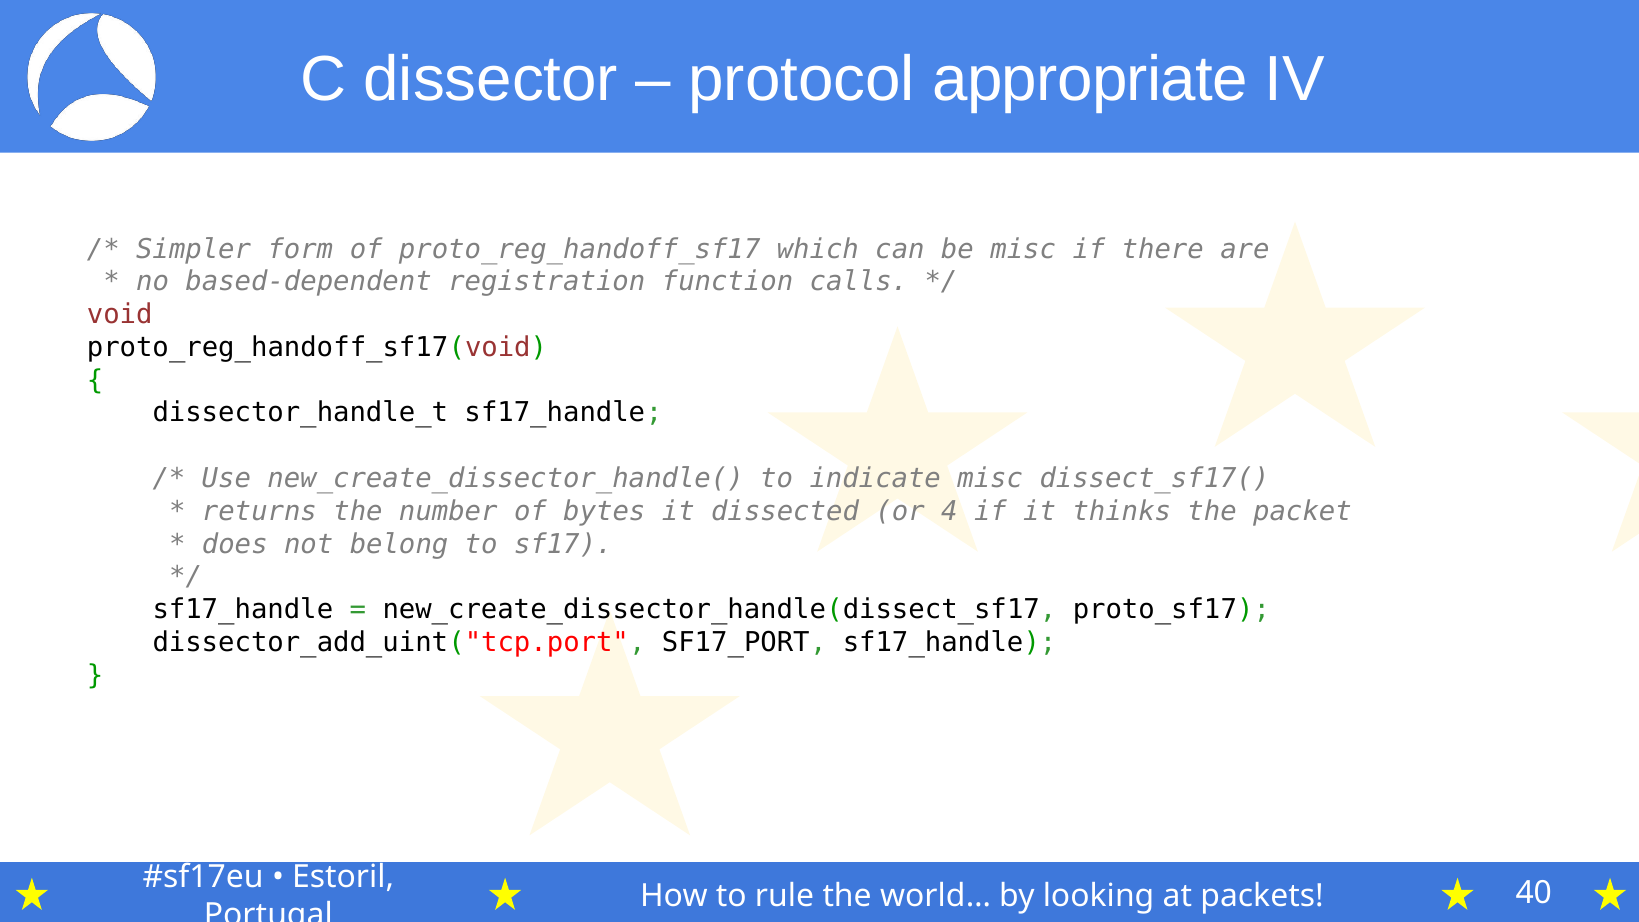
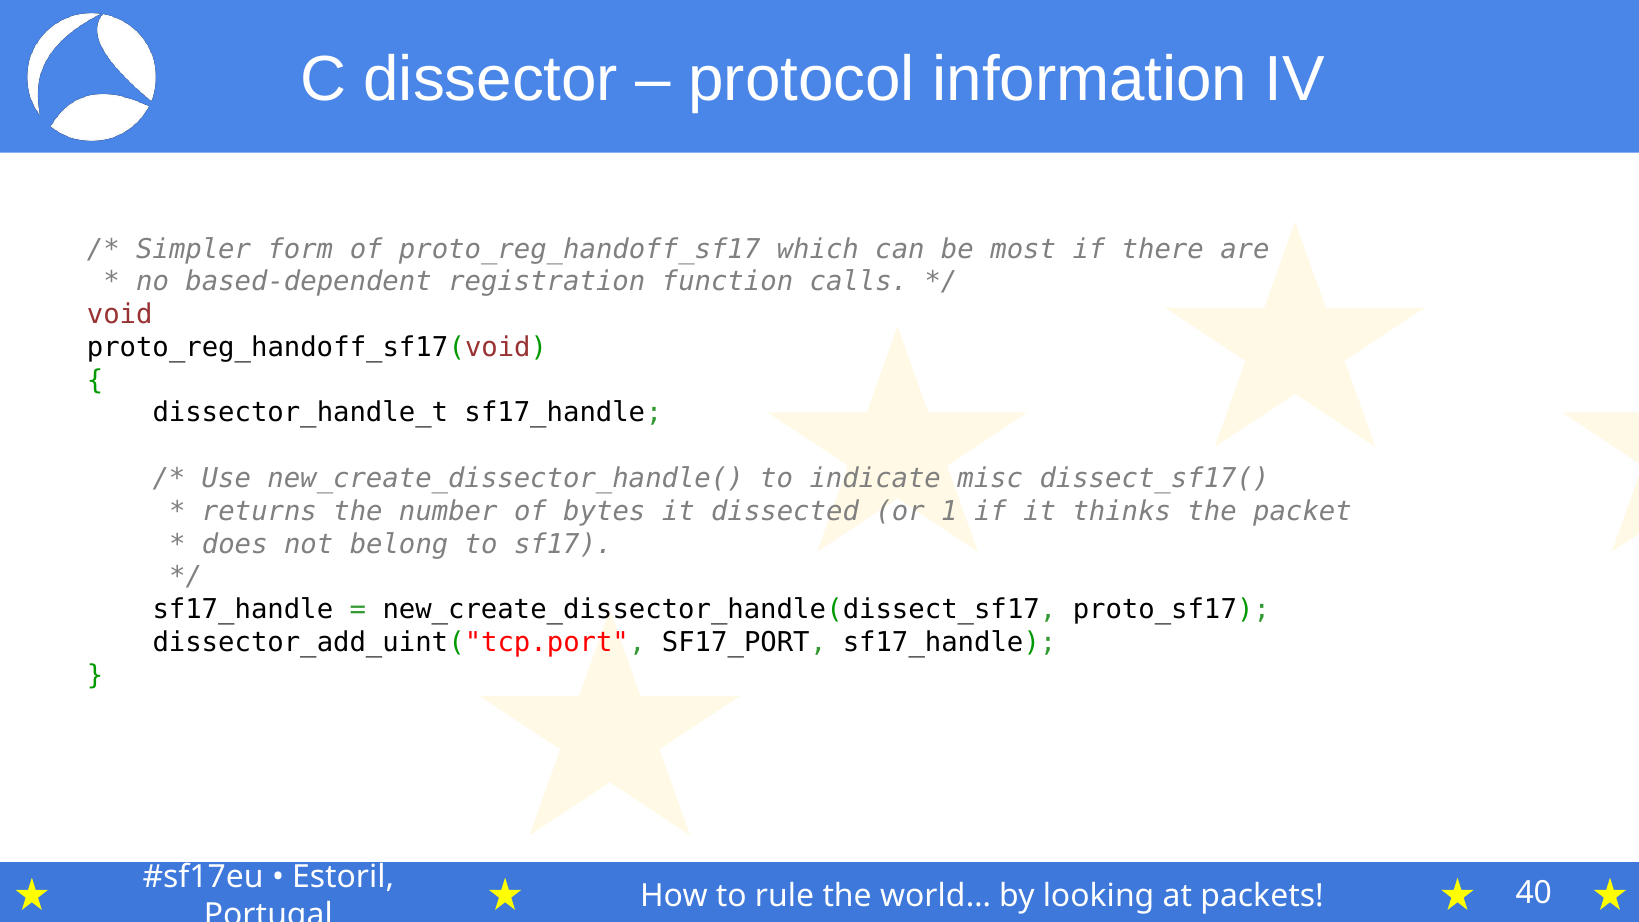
appropriate: appropriate -> information
be misc: misc -> most
4: 4 -> 1
